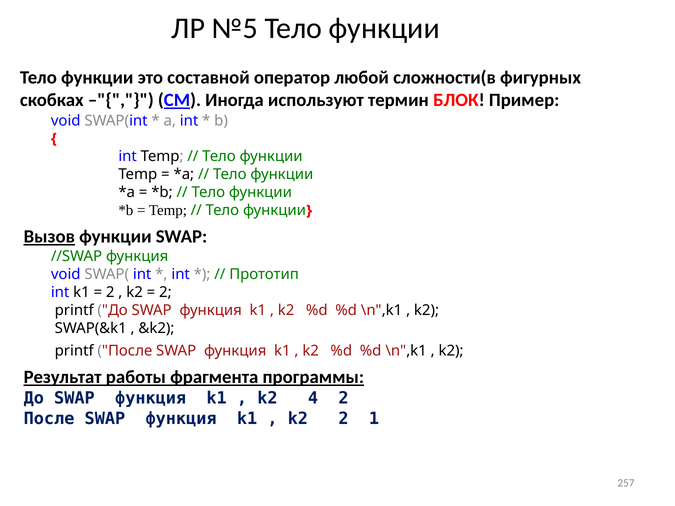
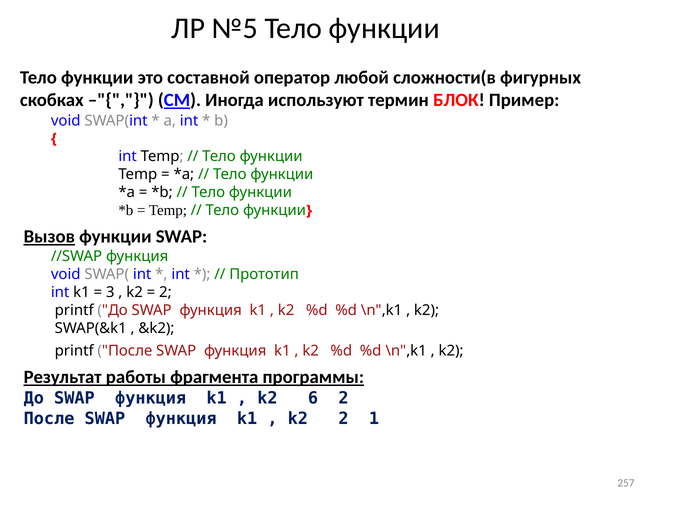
2 at (110, 293): 2 -> 3
4: 4 -> 6
